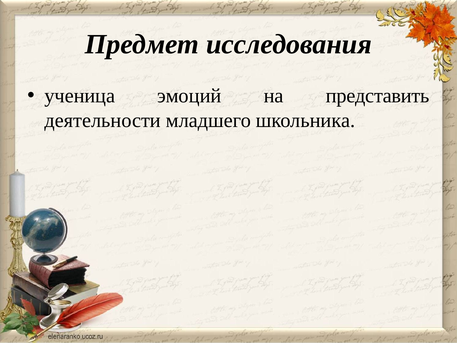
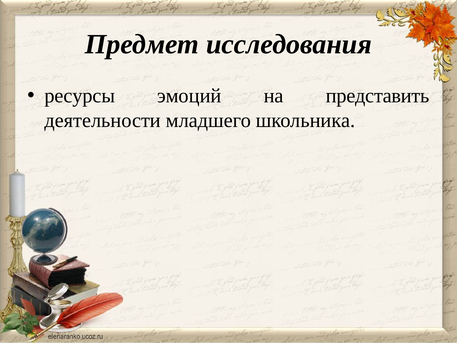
ученица: ученица -> ресурсы
